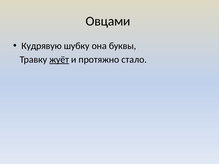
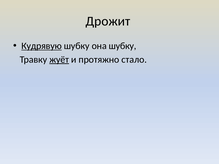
Овцами: Овцами -> Дрожит
Кудрявую underline: none -> present
она буквы: буквы -> шубку
